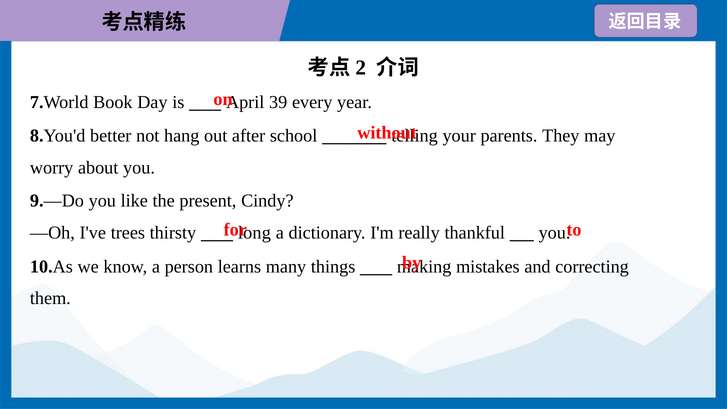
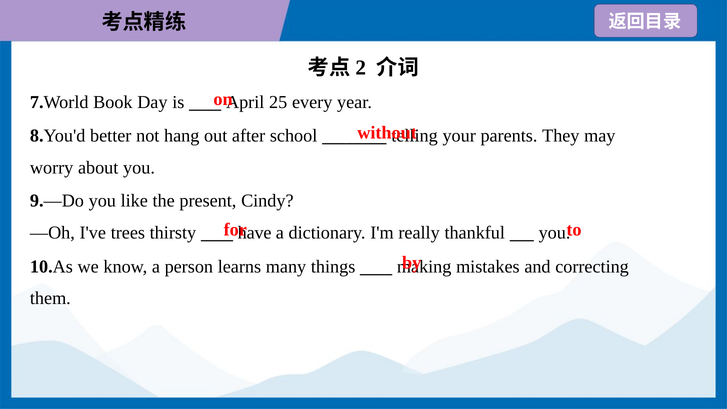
39: 39 -> 25
long: long -> have
